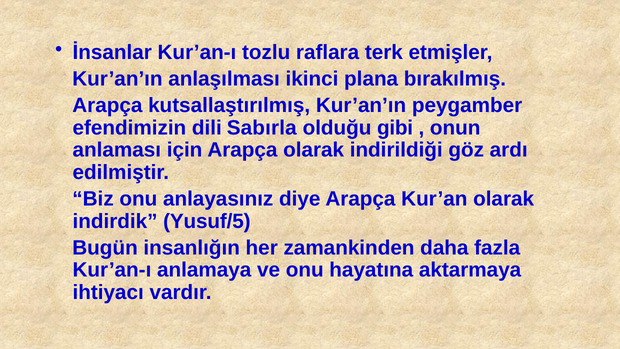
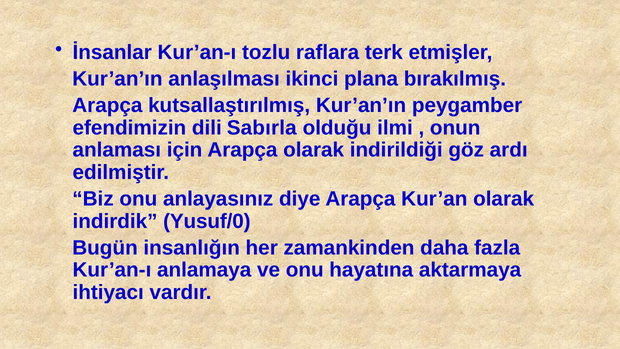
gibi: gibi -> ilmi
Yusuf/5: Yusuf/5 -> Yusuf/0
